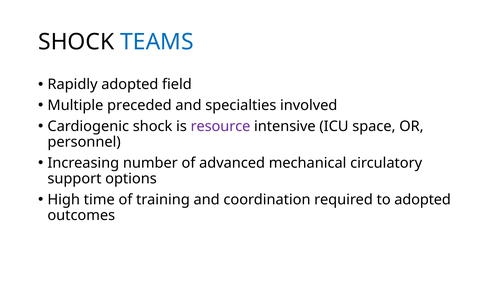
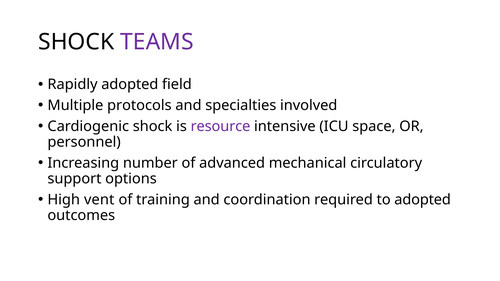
TEAMS colour: blue -> purple
preceded: preceded -> protocols
time: time -> vent
